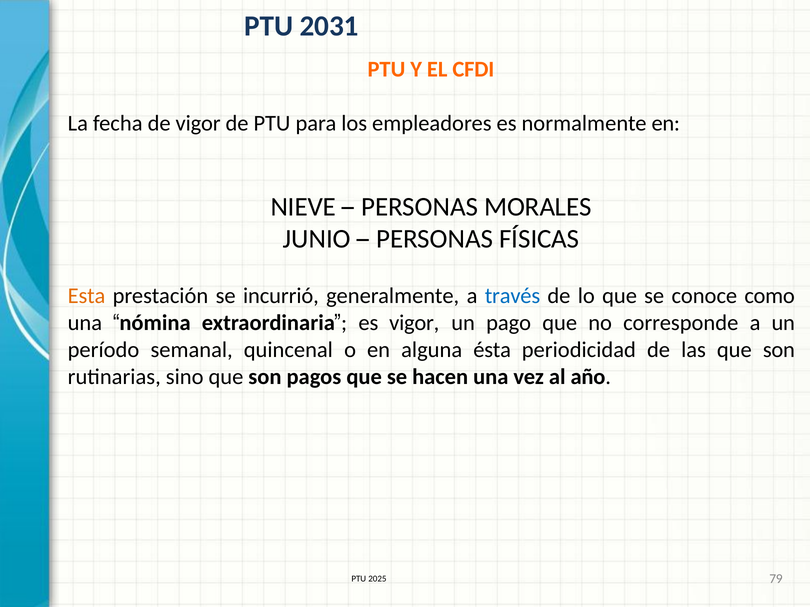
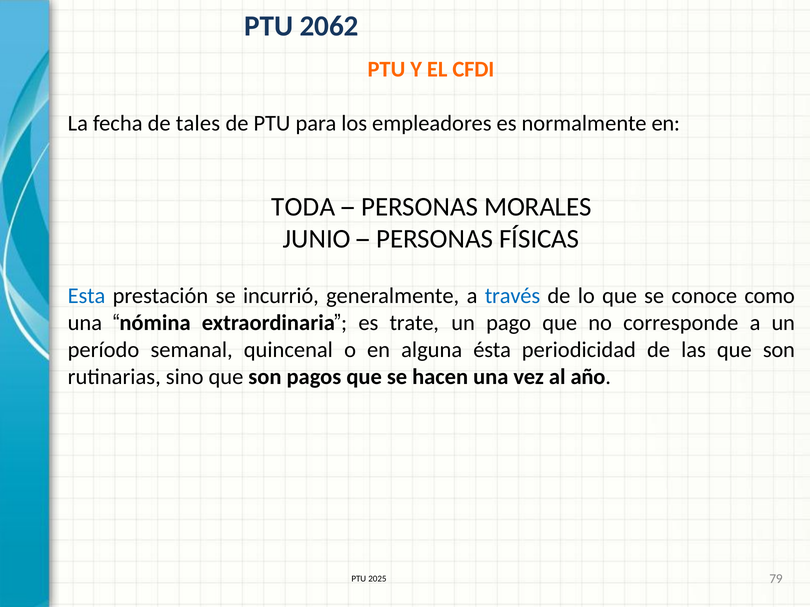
2031: 2031 -> 2062
de vigor: vigor -> tales
NIEVE: NIEVE -> TODA
Esta colour: orange -> blue
es vigor: vigor -> trate
